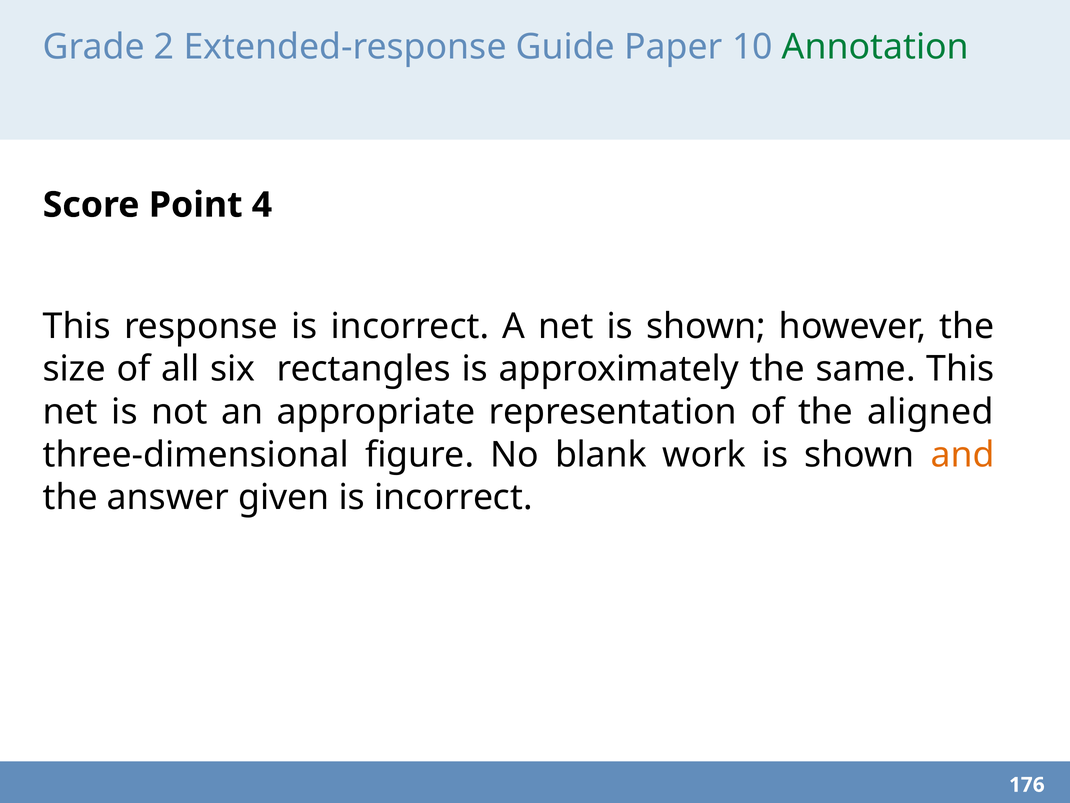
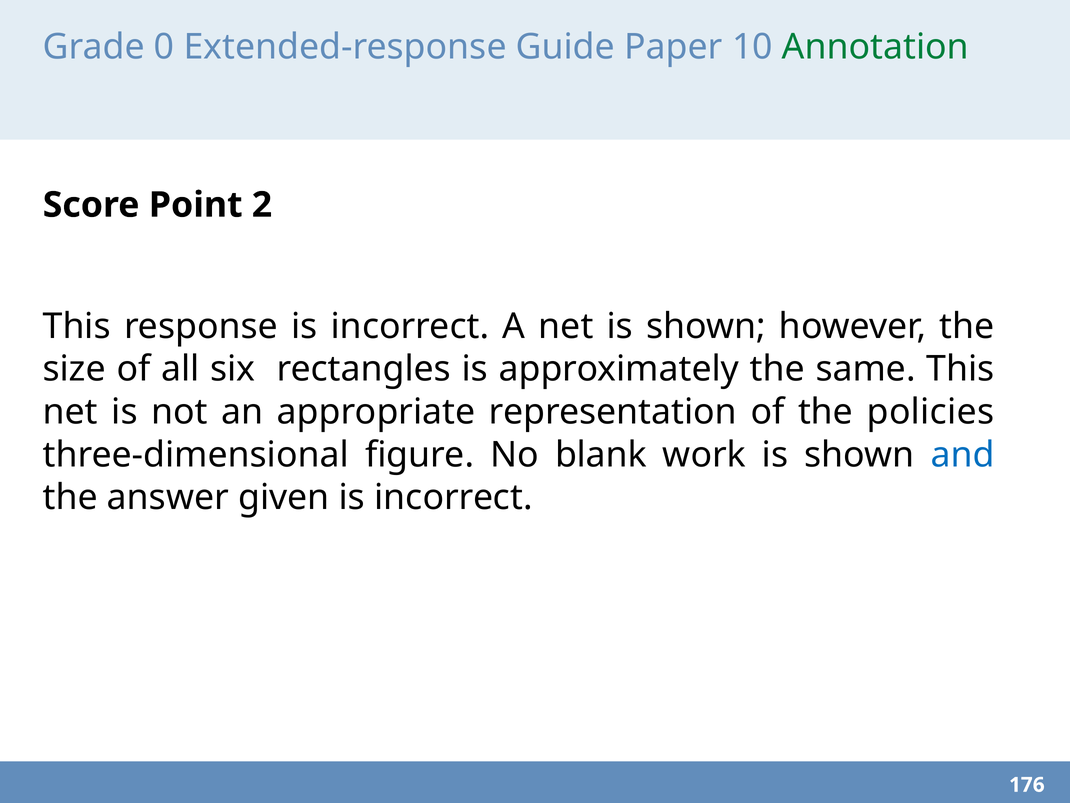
2: 2 -> 0
4: 4 -> 2
aligned: aligned -> policies
and colour: orange -> blue
